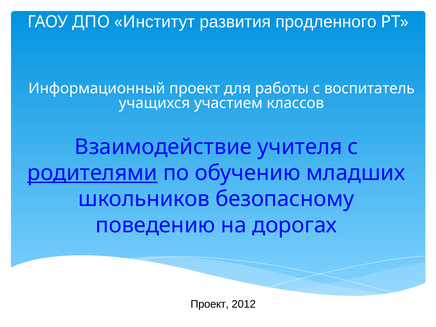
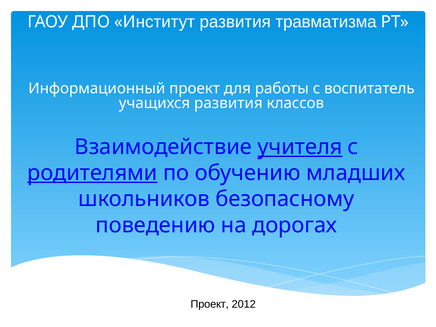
продленного: продленного -> травматизма
учащихся участием: участием -> развития
учителя underline: none -> present
